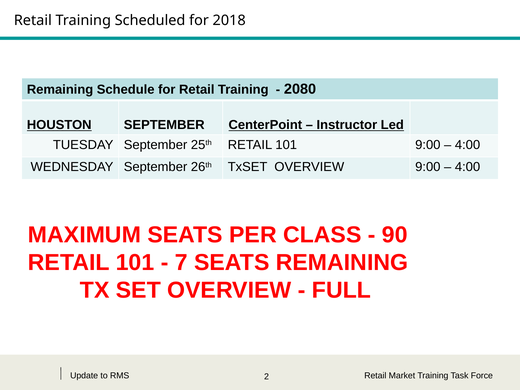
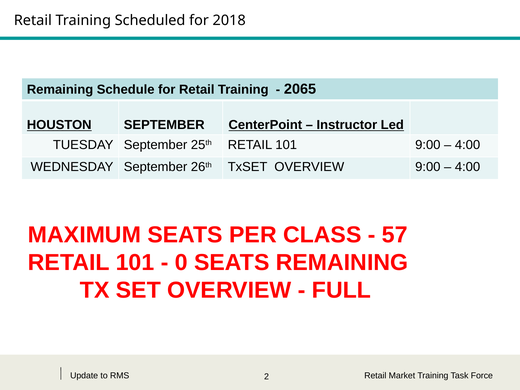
2080: 2080 -> 2065
90: 90 -> 57
7: 7 -> 0
